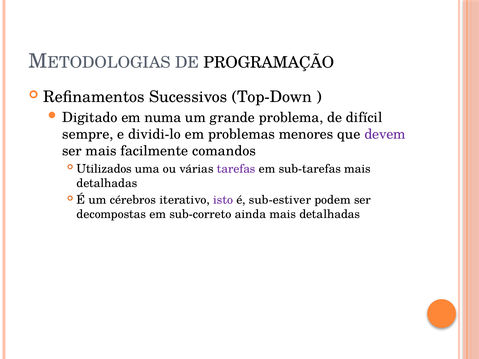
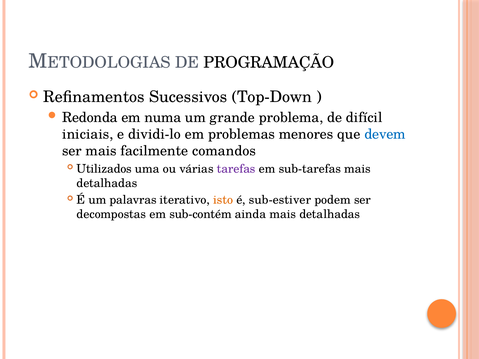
Digitado: Digitado -> Redonda
sempre: sempre -> iniciais
devem colour: purple -> blue
cérebros: cérebros -> palavras
isto colour: purple -> orange
sub-correto: sub-correto -> sub-contém
